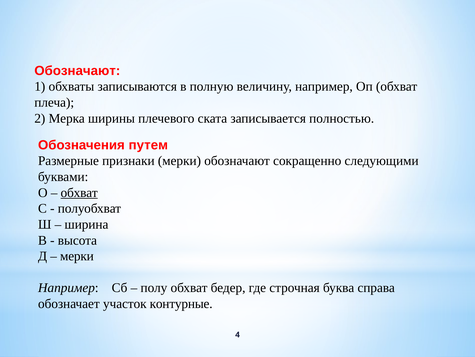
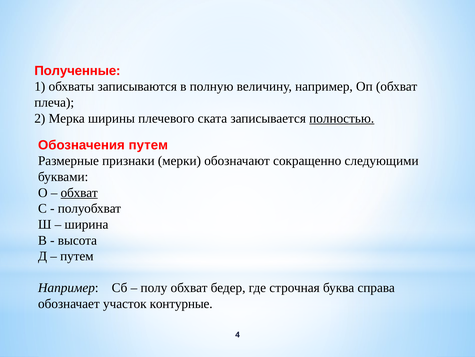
Обозначают at (77, 71): Обозначают -> Полученные
полностью underline: none -> present
мерки at (77, 256): мерки -> путем
